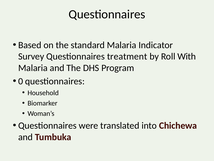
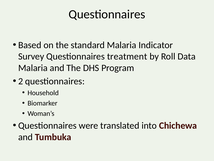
With: With -> Data
0: 0 -> 2
